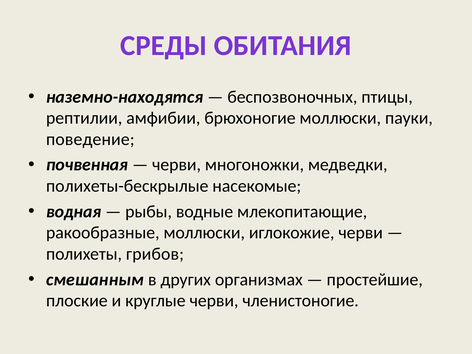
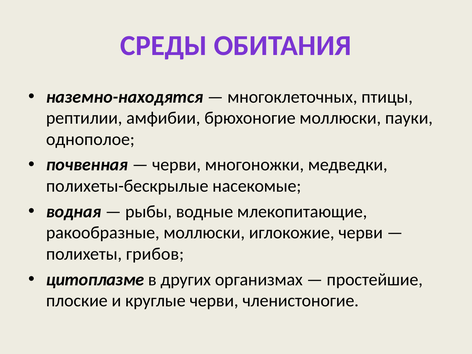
беспозвоночных: беспозвоночных -> многоклеточных
поведение: поведение -> однополое
смешанным: смешанным -> цитоплазме
